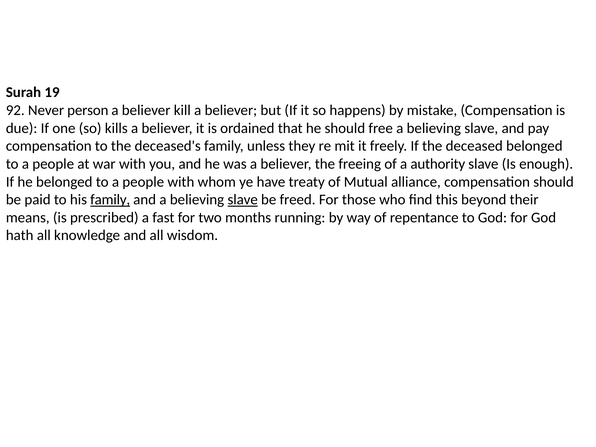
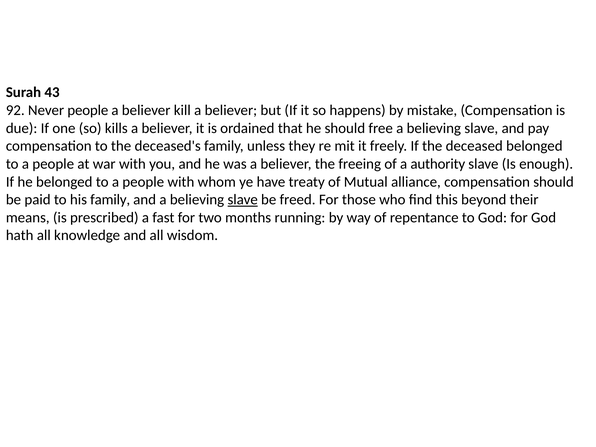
19: 19 -> 43
Never person: person -> people
family at (110, 200) underline: present -> none
